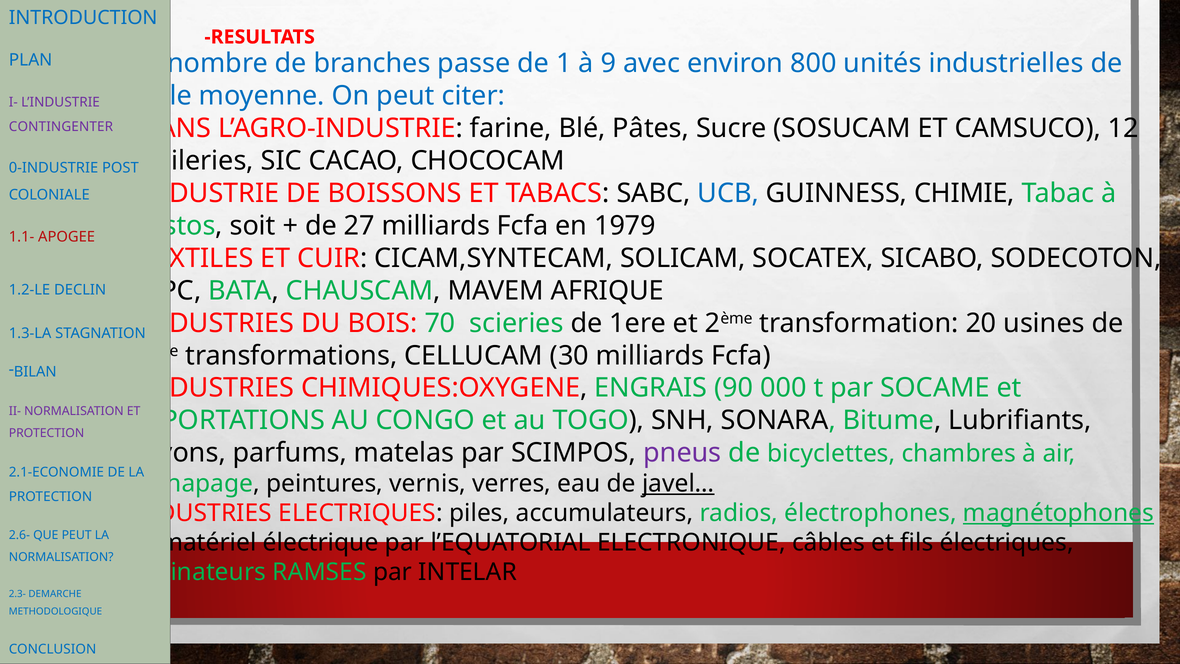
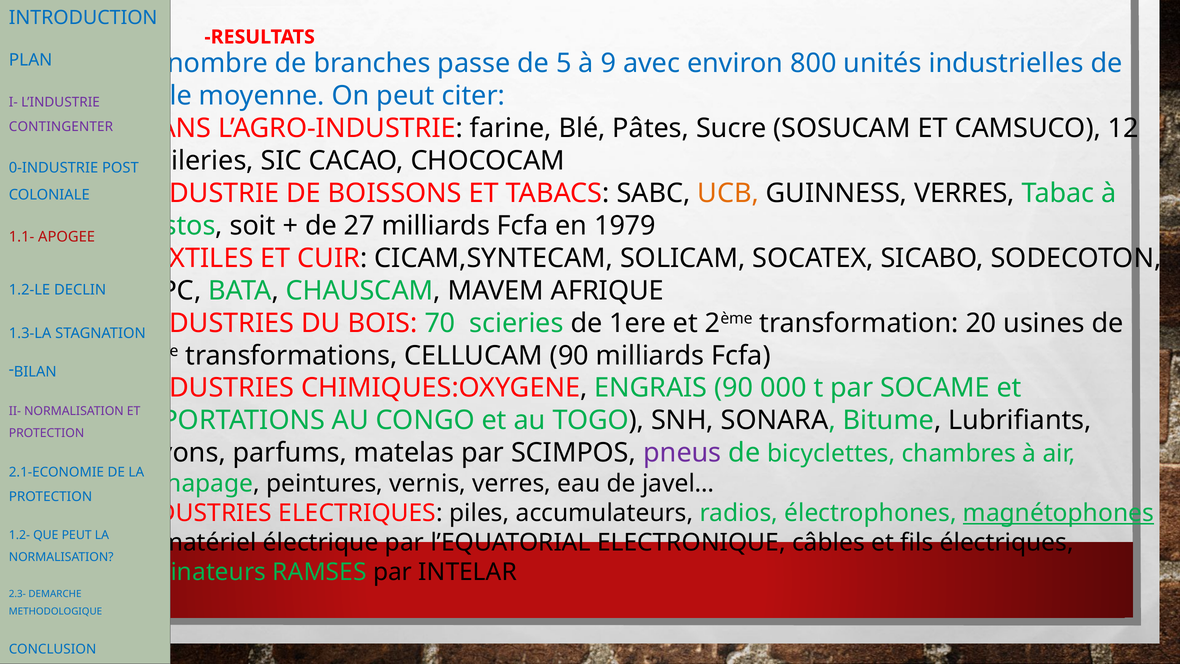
1: 1 -> 5
UCB colour: blue -> orange
GUINNESS CHIMIE: CHIMIE -> VERRES
CELLUCAM 30: 30 -> 90
javel… underline: present -> none
2.6-: 2.6- -> 1.2-
